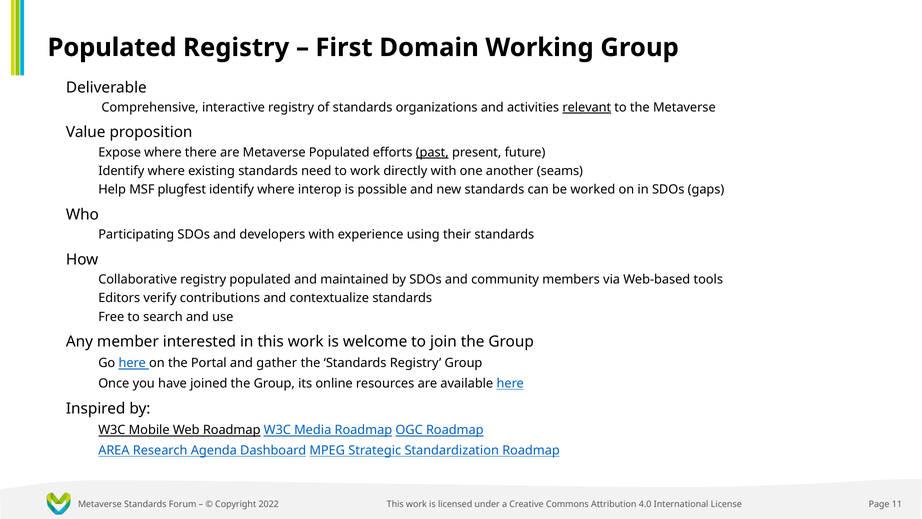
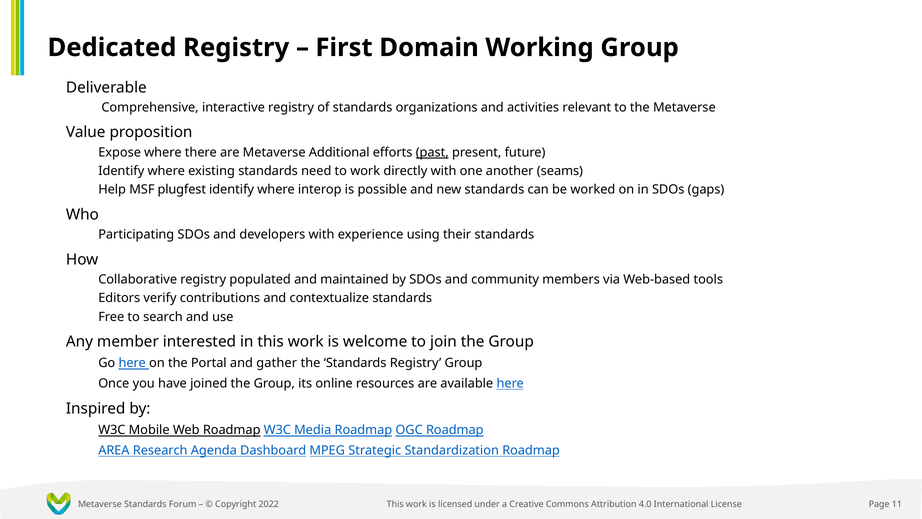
Populated at (112, 48): Populated -> Dedicated
relevant underline: present -> none
Metaverse Populated: Populated -> Additional
